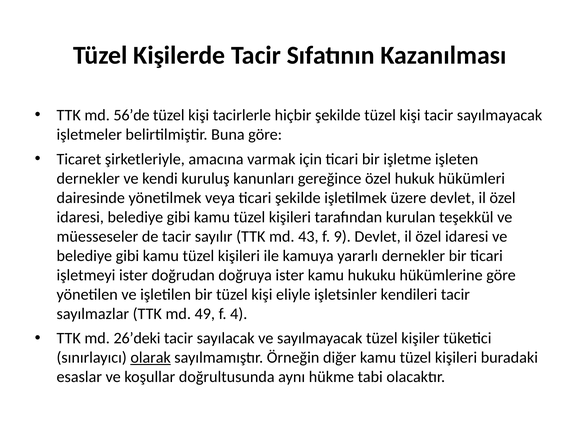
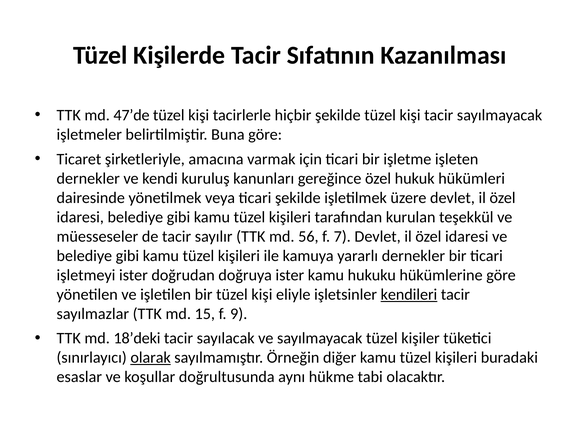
56’de: 56’de -> 47’de
43: 43 -> 56
9: 9 -> 7
kendileri underline: none -> present
49: 49 -> 15
4: 4 -> 9
26’deki: 26’deki -> 18’deki
